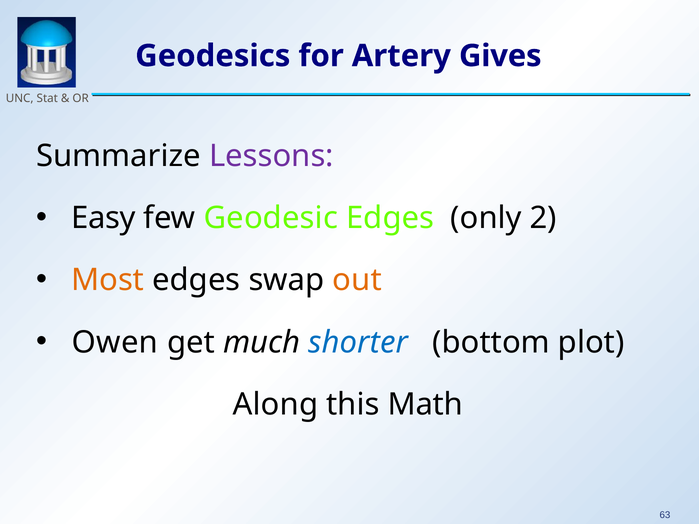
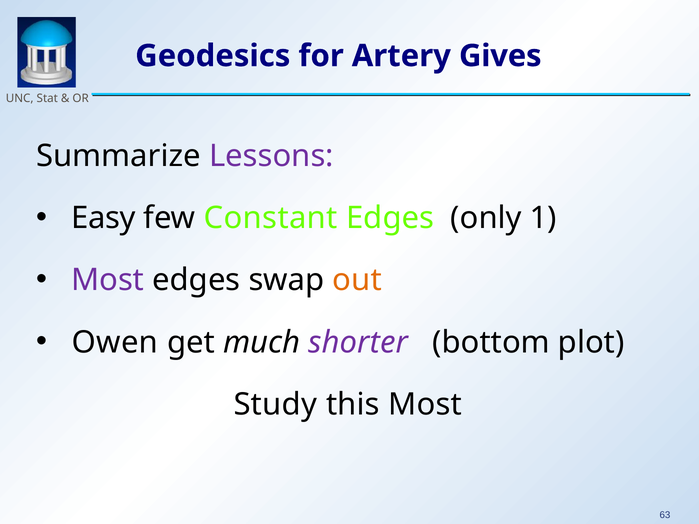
Geodesic: Geodesic -> Constant
2: 2 -> 1
Most at (108, 280) colour: orange -> purple
shorter colour: blue -> purple
Along: Along -> Study
this Math: Math -> Most
